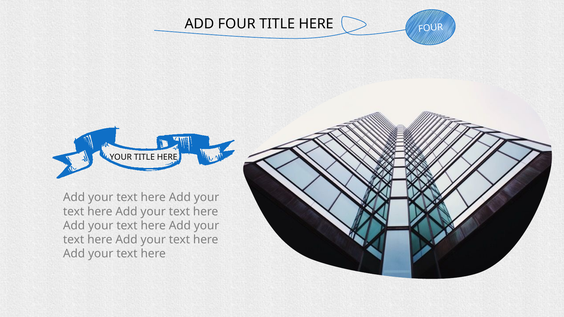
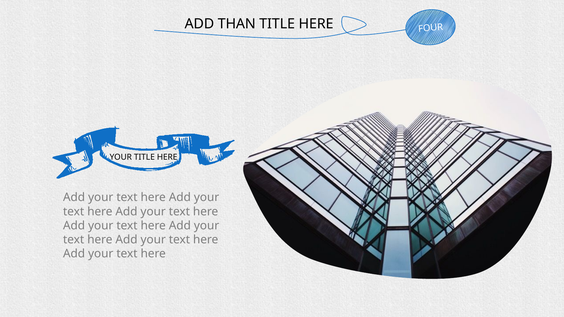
ADD FOUR: FOUR -> THAN
